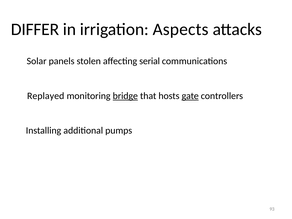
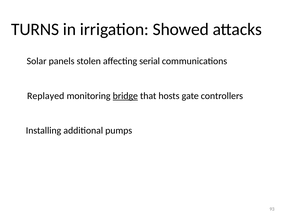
DIFFER: DIFFER -> TURNS
Aspects: Aspects -> Showed
gate underline: present -> none
